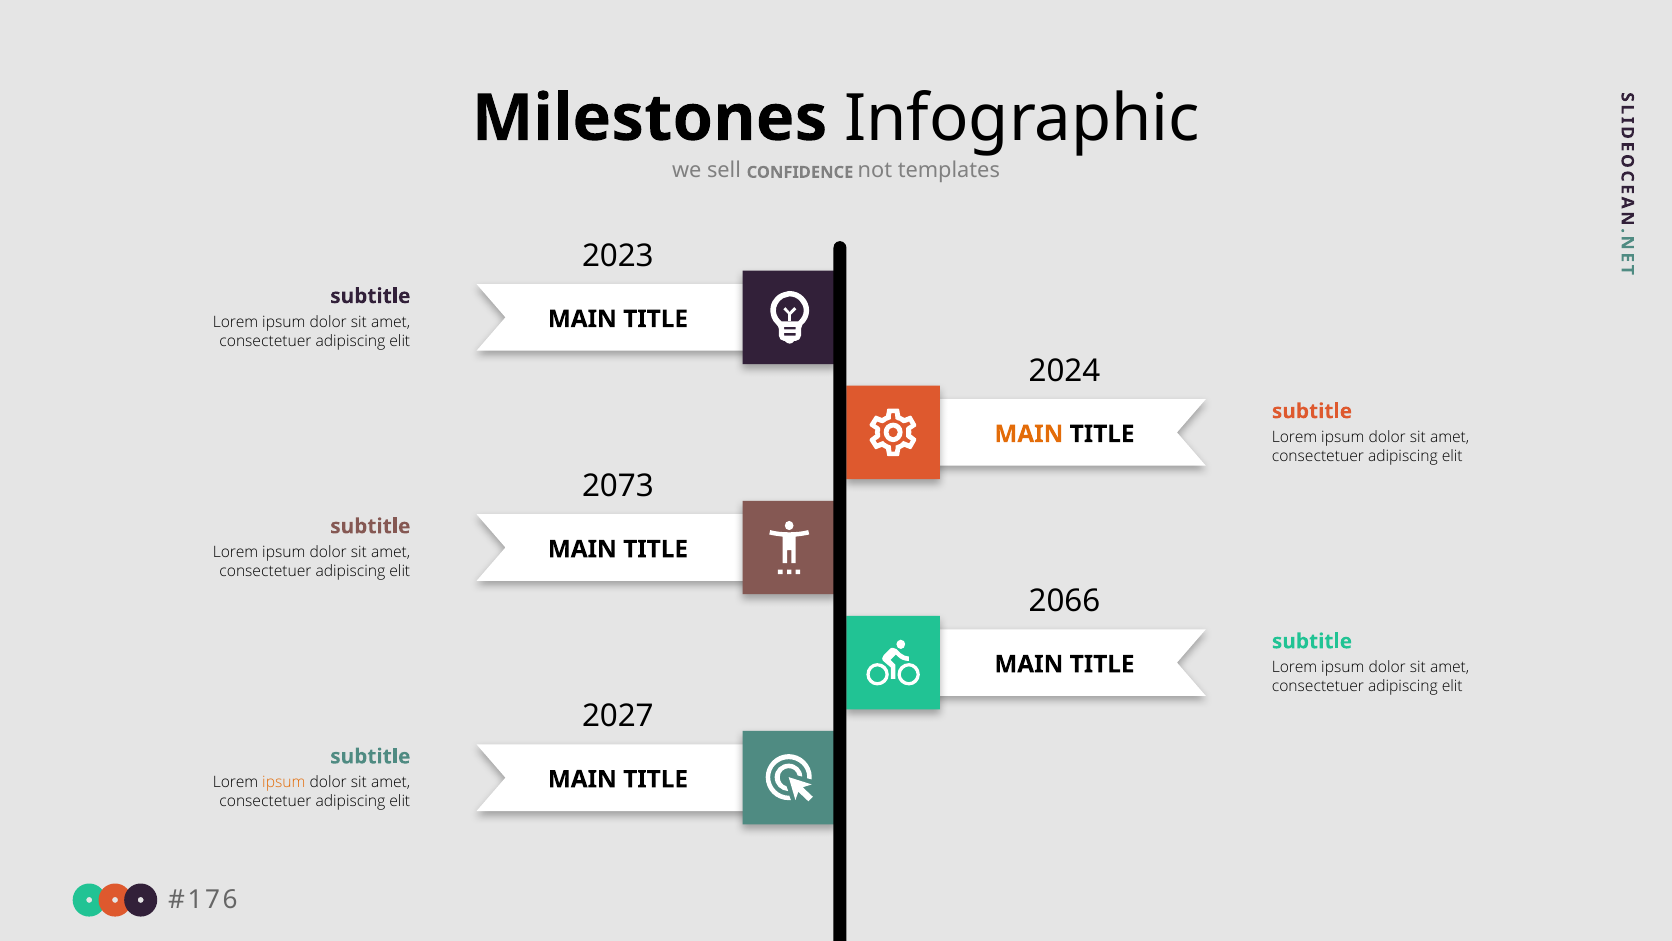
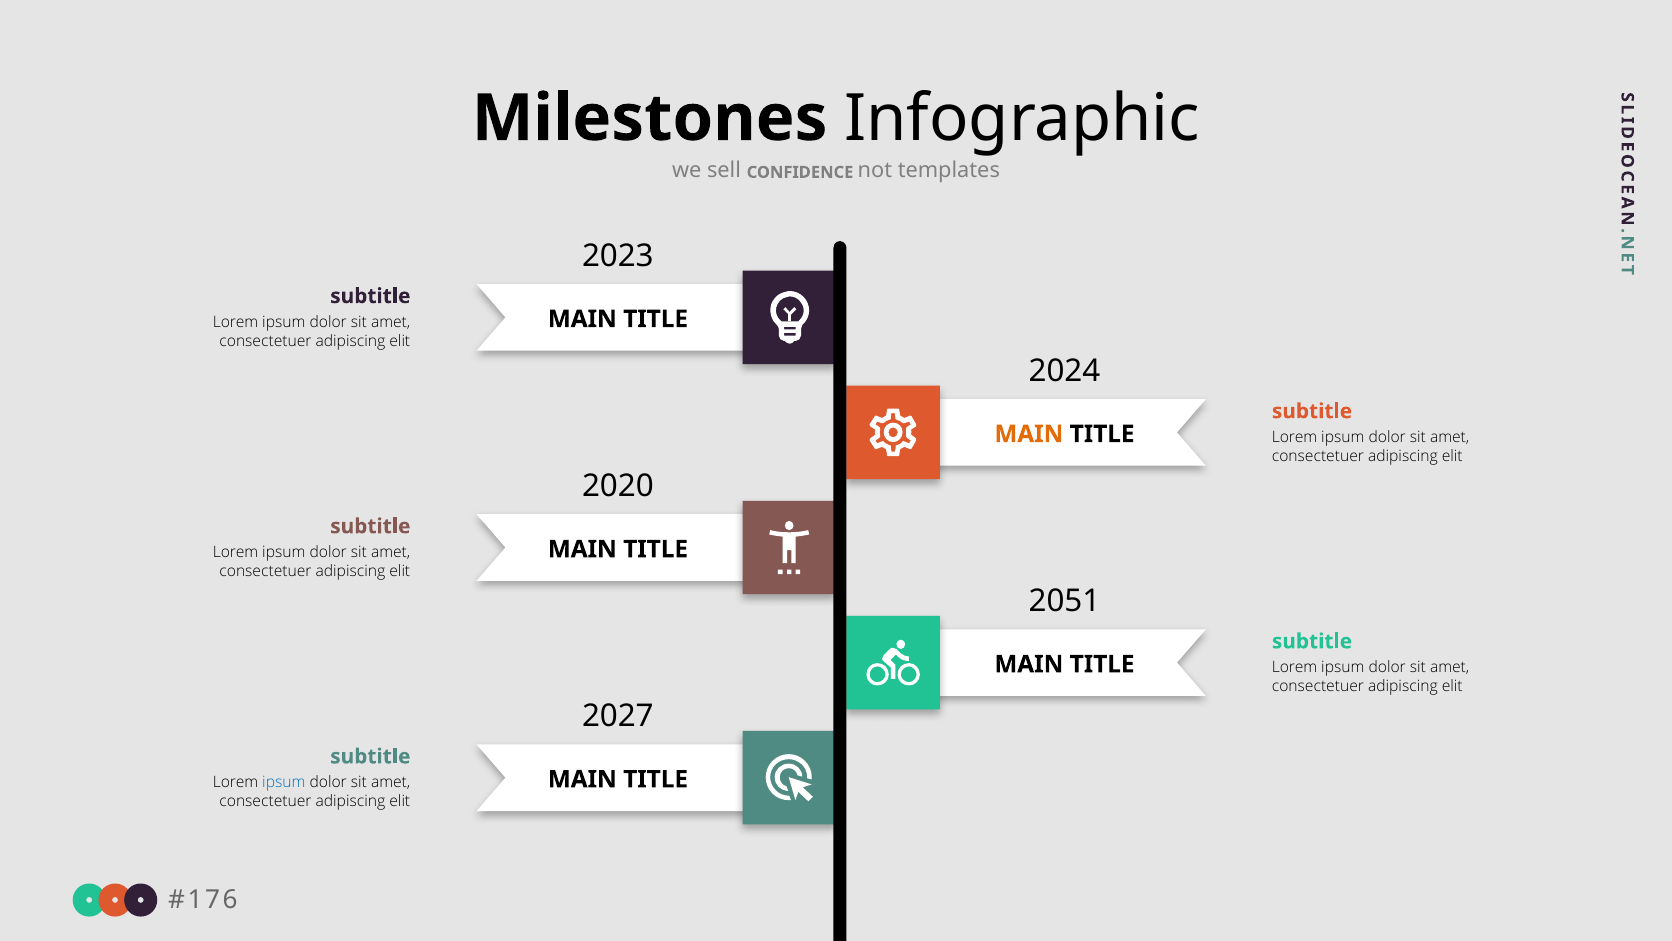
2073: 2073 -> 2020
2066: 2066 -> 2051
ipsum at (284, 782) colour: orange -> blue
